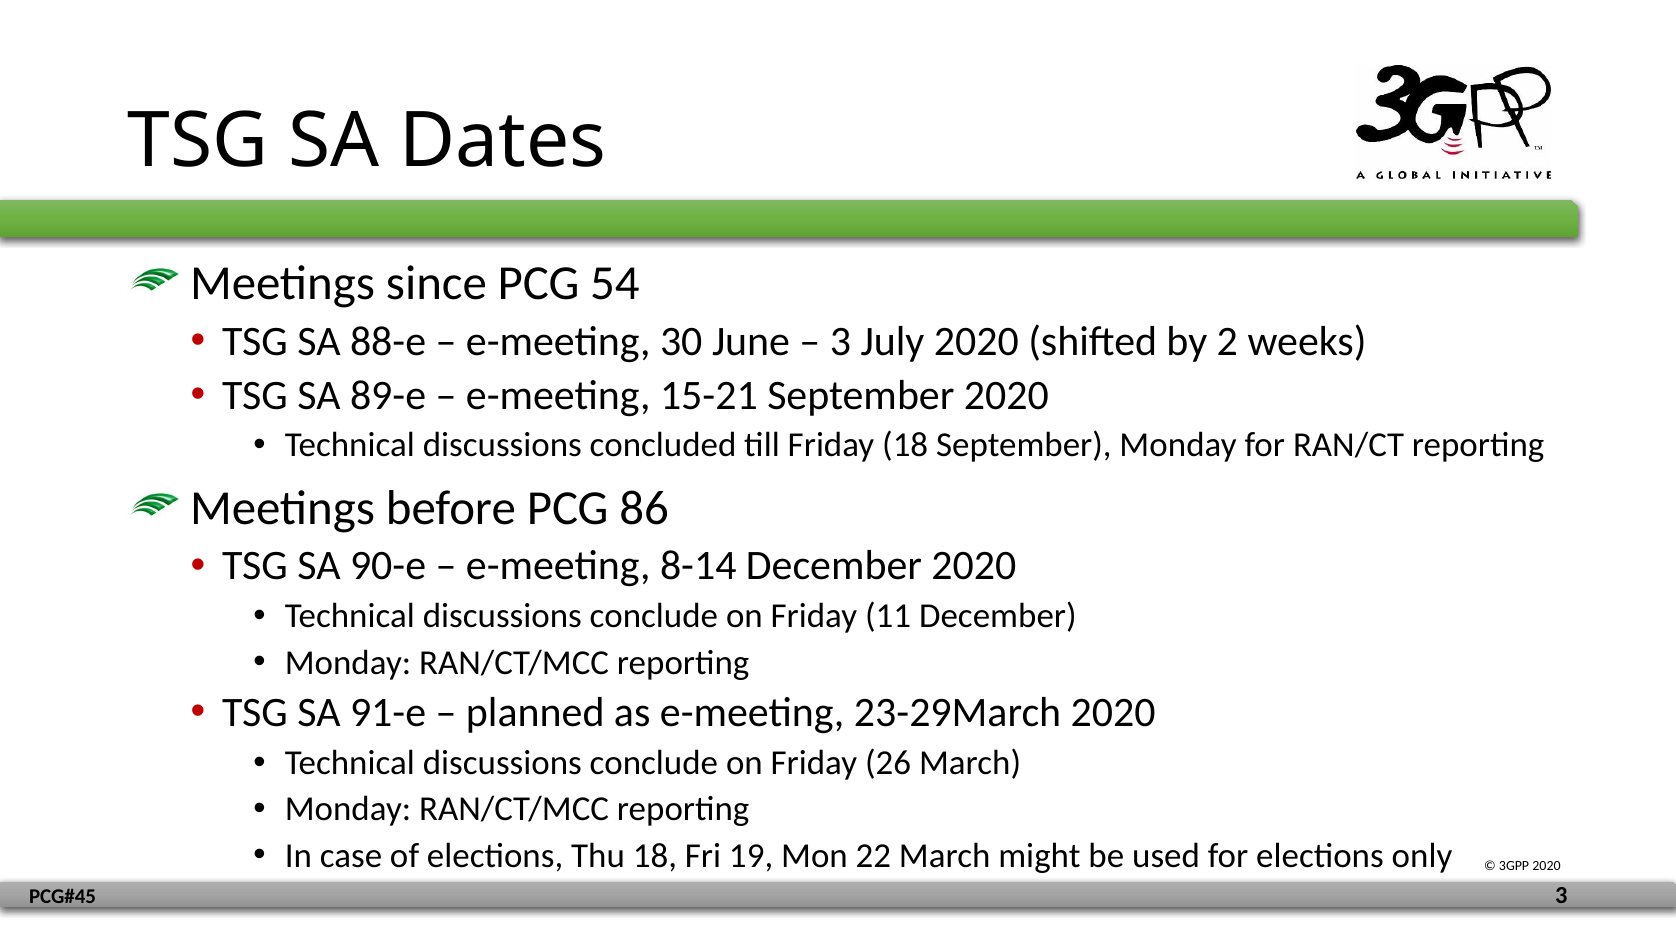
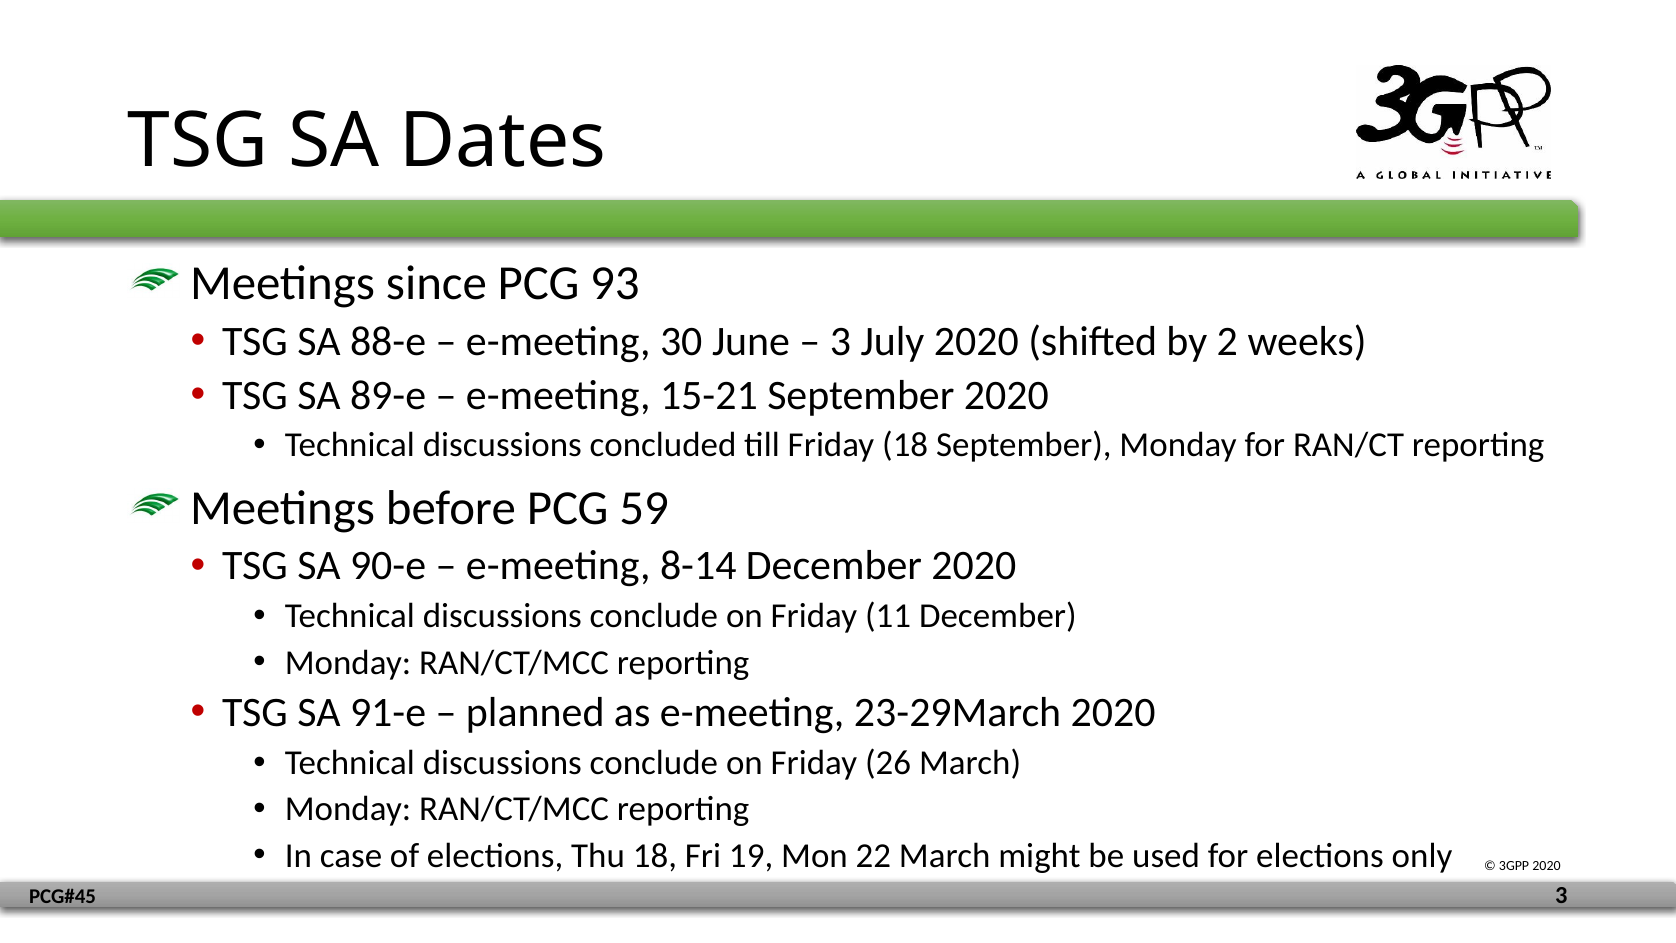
54: 54 -> 93
86: 86 -> 59
